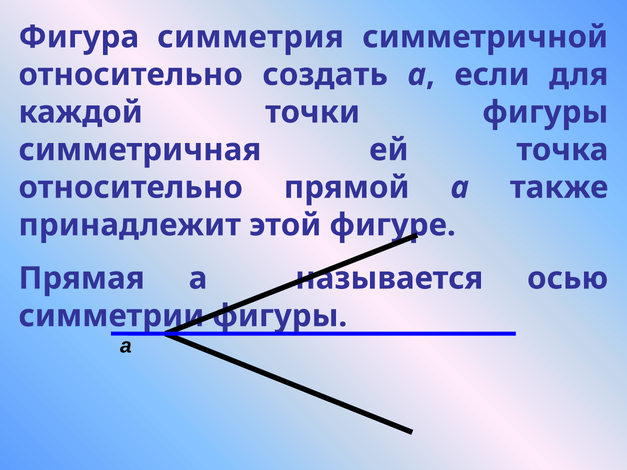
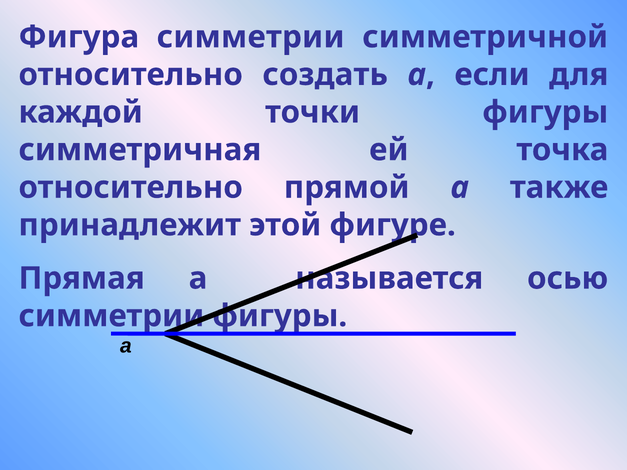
Фигура симметрия: симметрия -> симметрии
